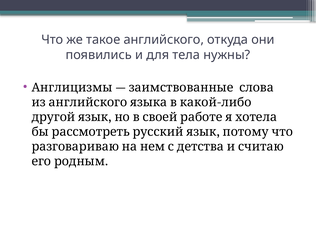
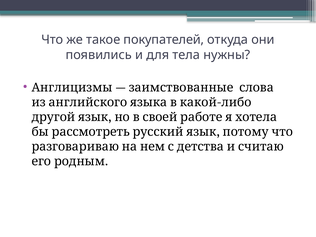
английского: английского -> покупателей
